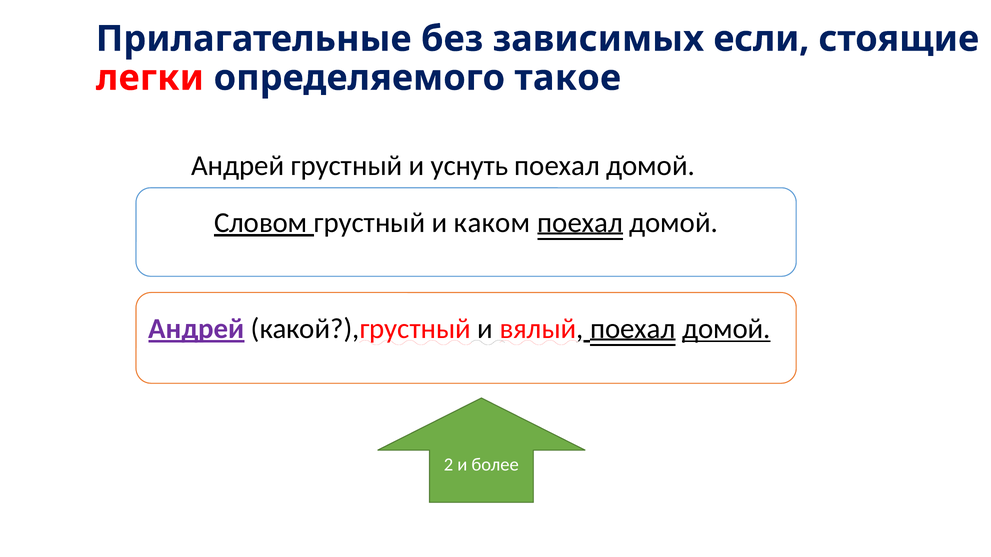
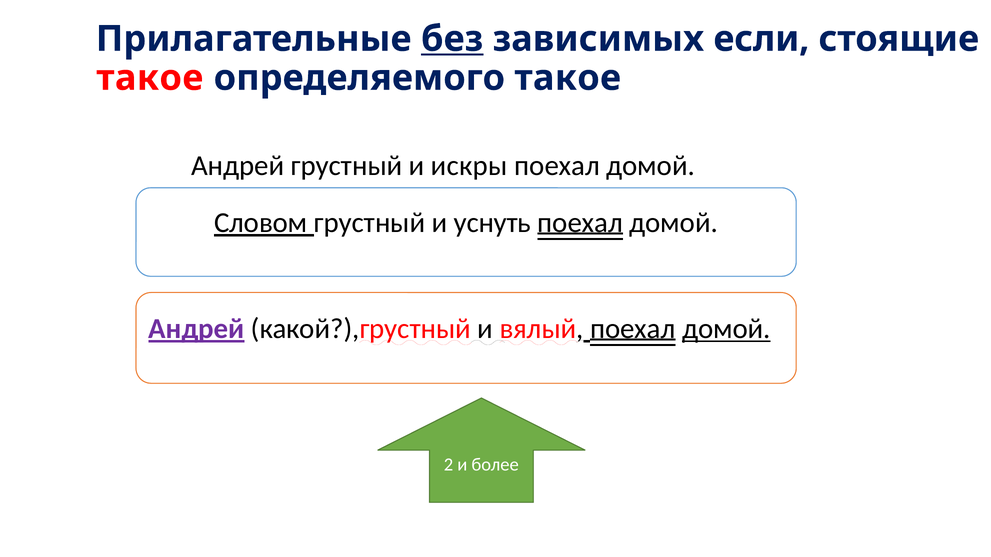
без underline: none -> present
легки at (150, 78): легки -> такое
уснуть: уснуть -> искры
каком: каком -> уснуть
